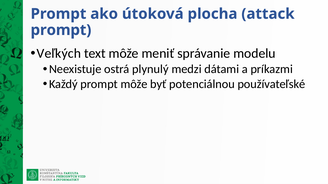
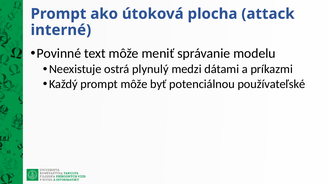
prompt at (61, 30): prompt -> interné
Veľkých: Veľkých -> Povinné
